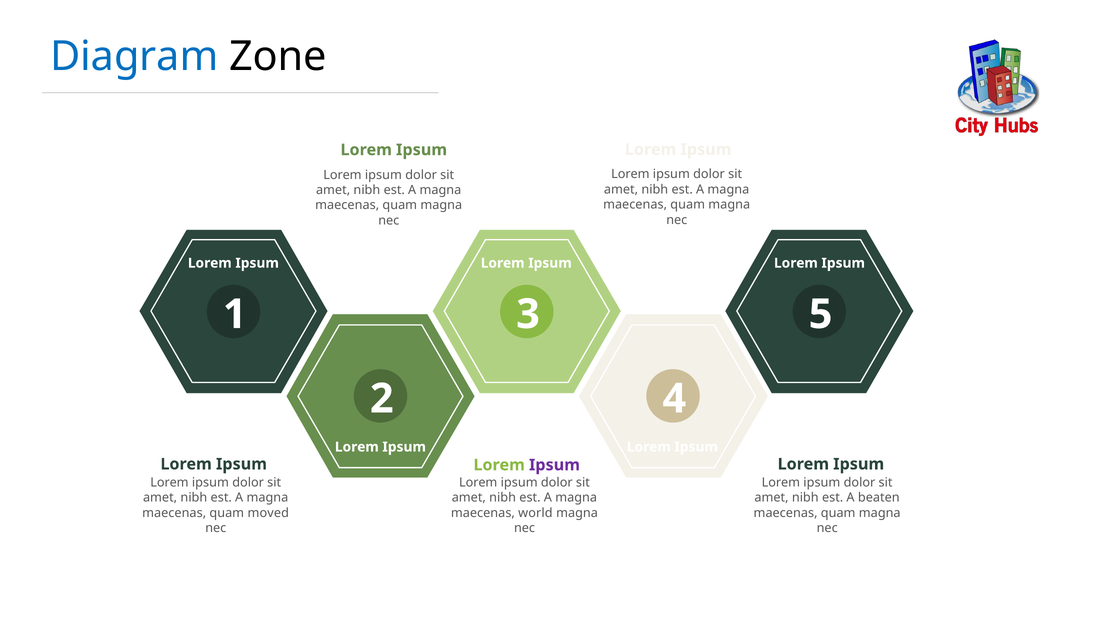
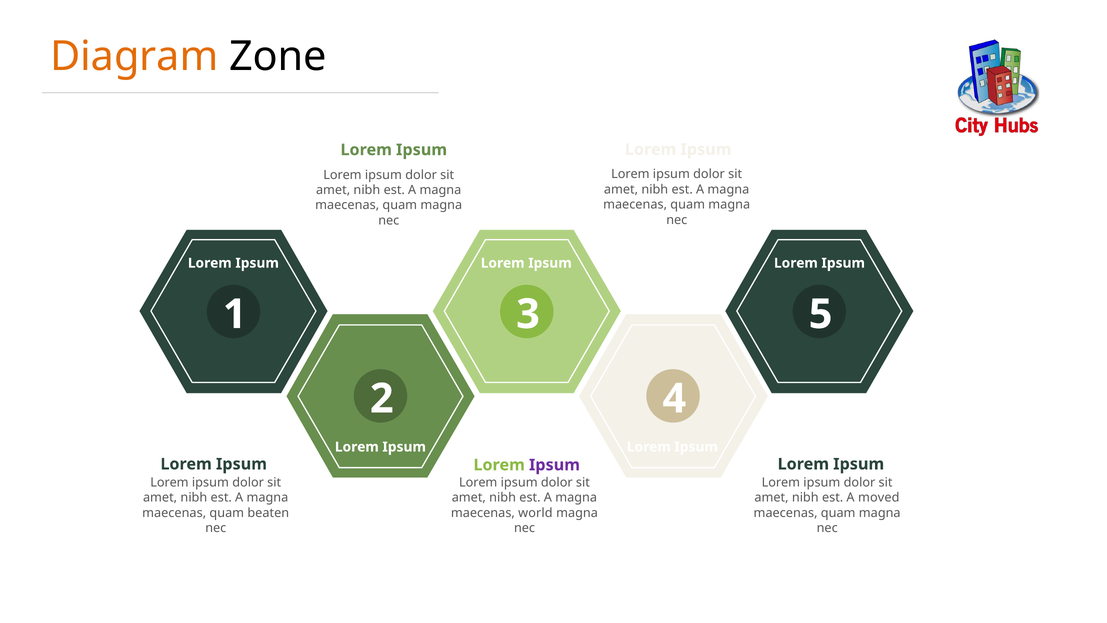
Diagram colour: blue -> orange
beaten: beaten -> moved
moved: moved -> beaten
